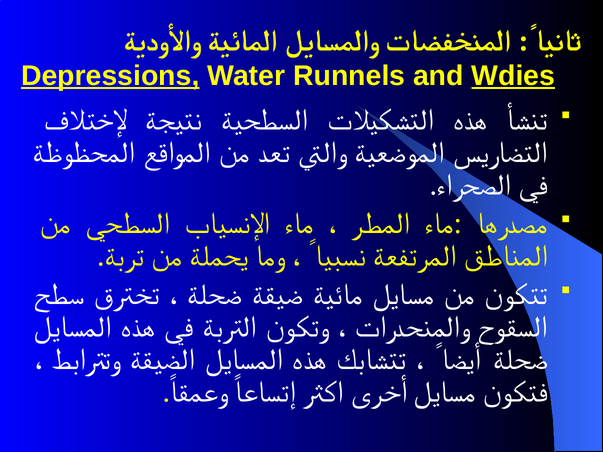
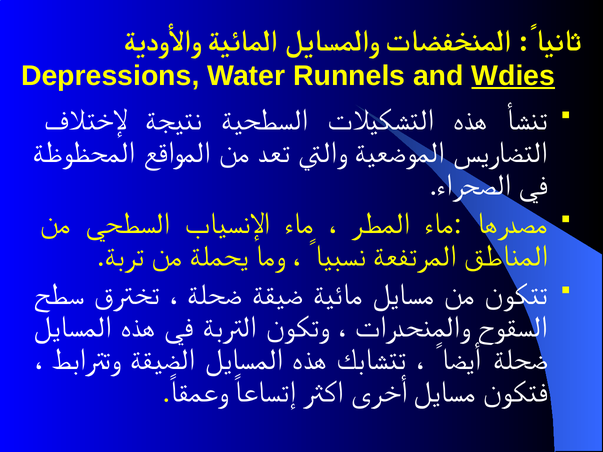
Depressions underline: present -> none
